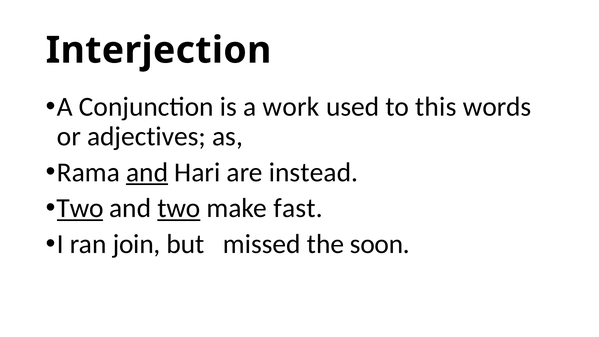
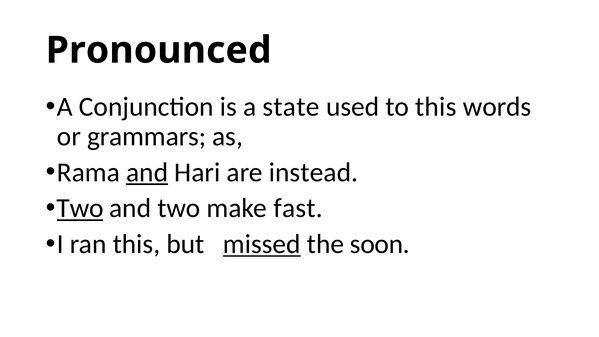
Interjection: Interjection -> Pronounced
work: work -> state
adjectives: adjectives -> grammars
two at (179, 208) underline: present -> none
ran join: join -> this
missed underline: none -> present
